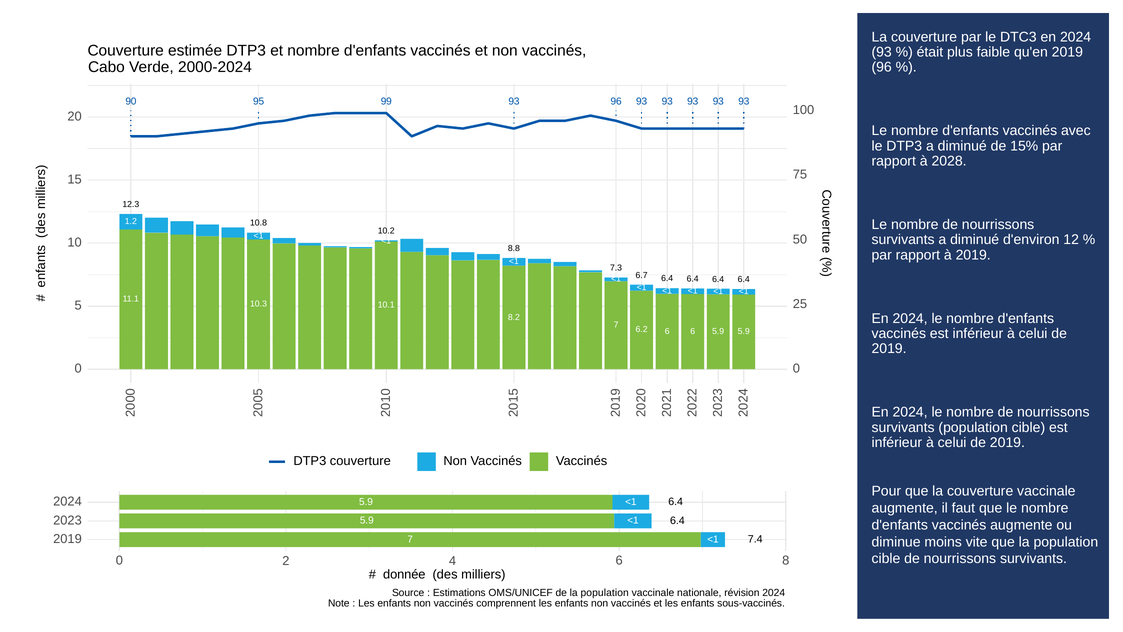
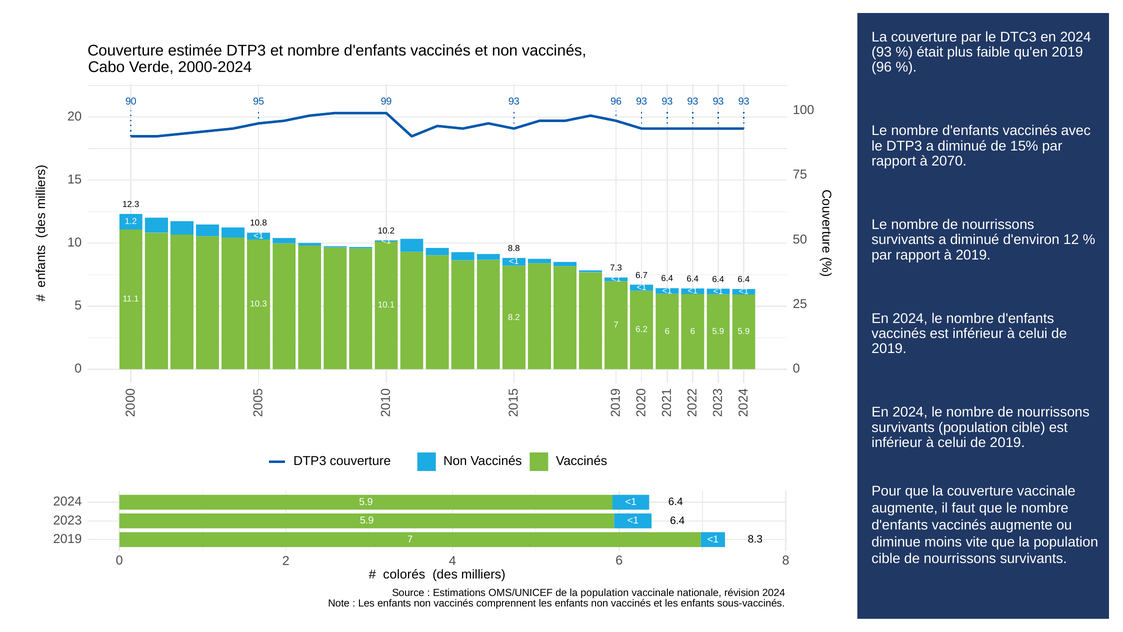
2028: 2028 -> 2070
7.4: 7.4 -> 8.3
donnée: donnée -> colorés
